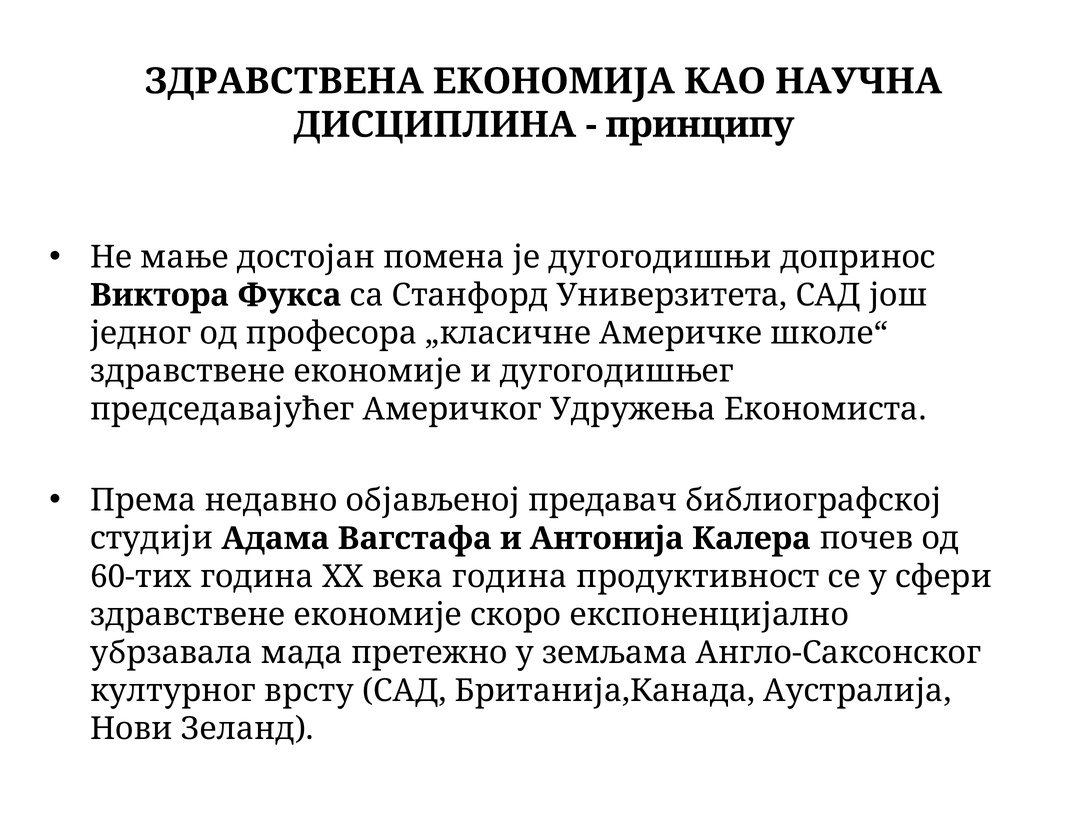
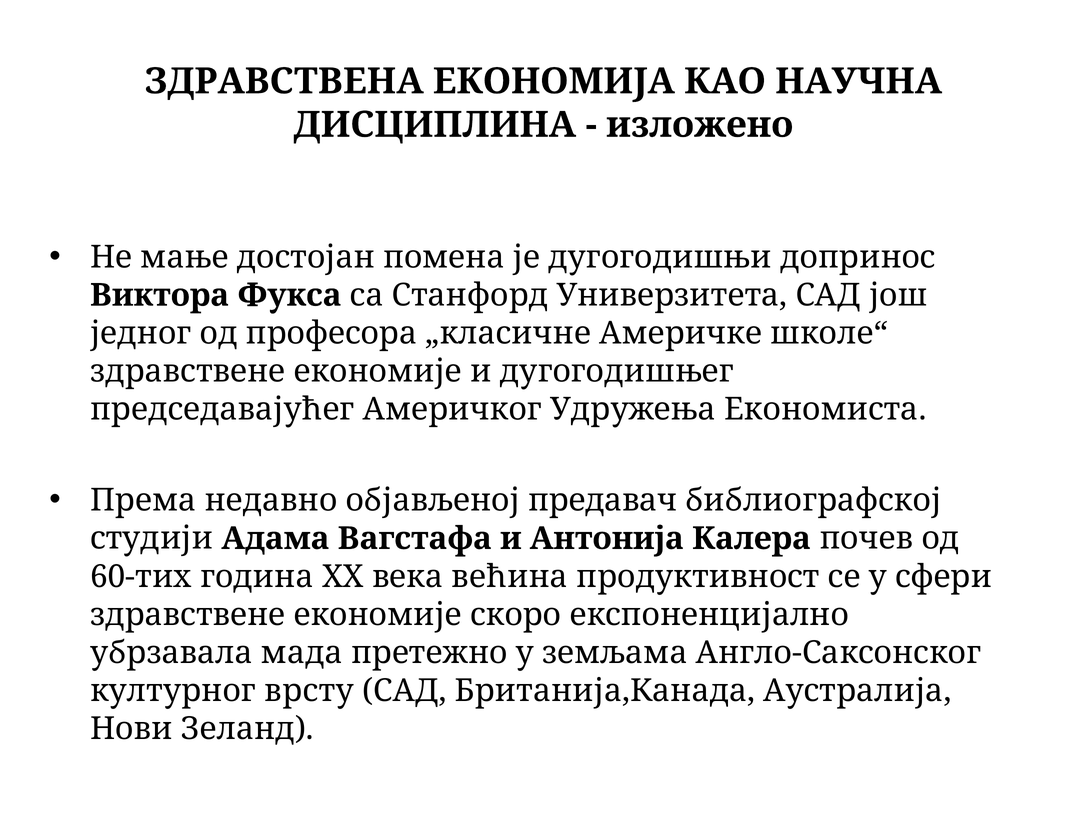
принципу: принципу -> изложено
века година: година -> већина
